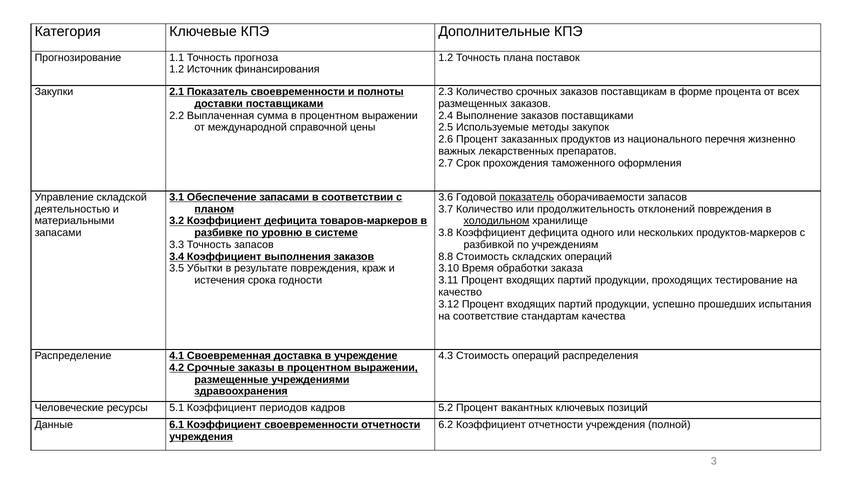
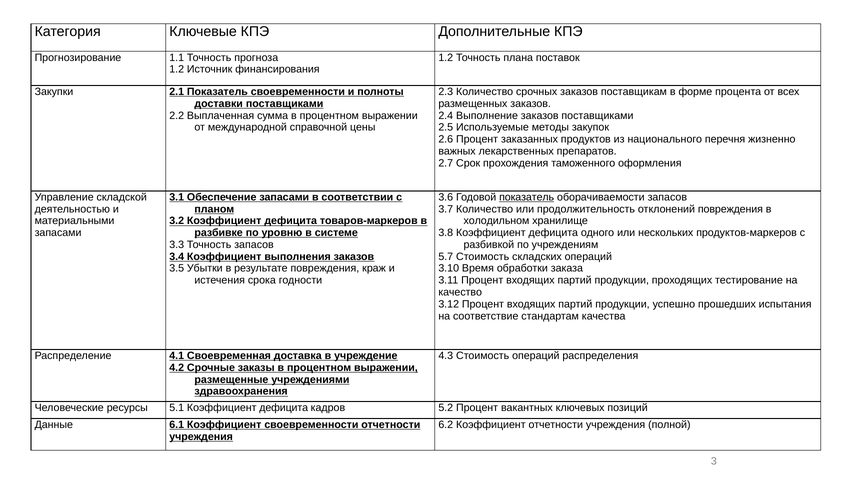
холодильном underline: present -> none
8.8: 8.8 -> 5.7
5.1 Коэффициент периодов: периодов -> дефицита
